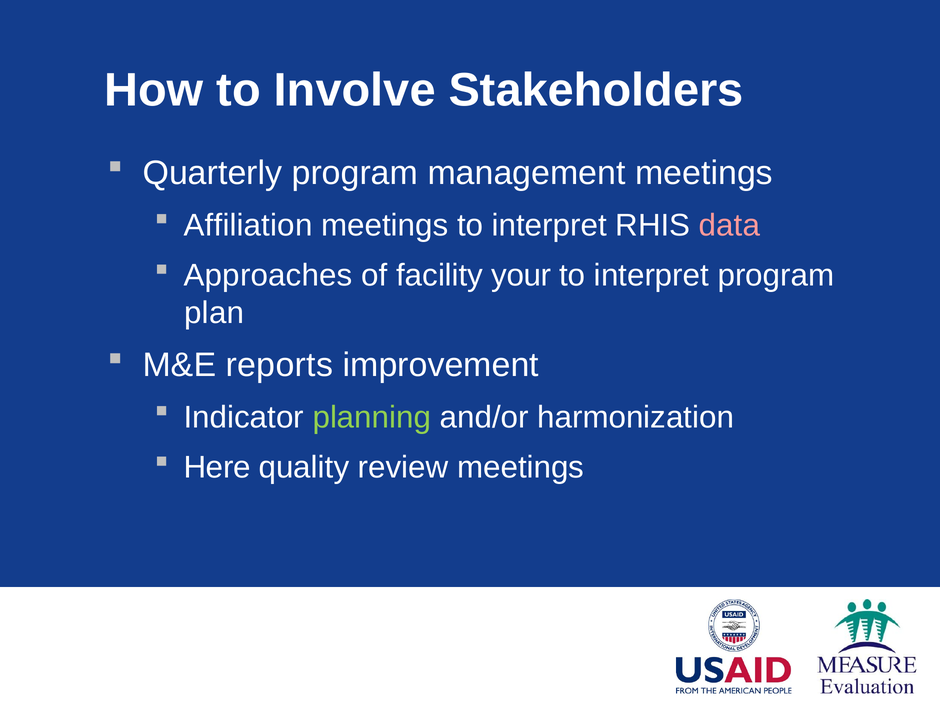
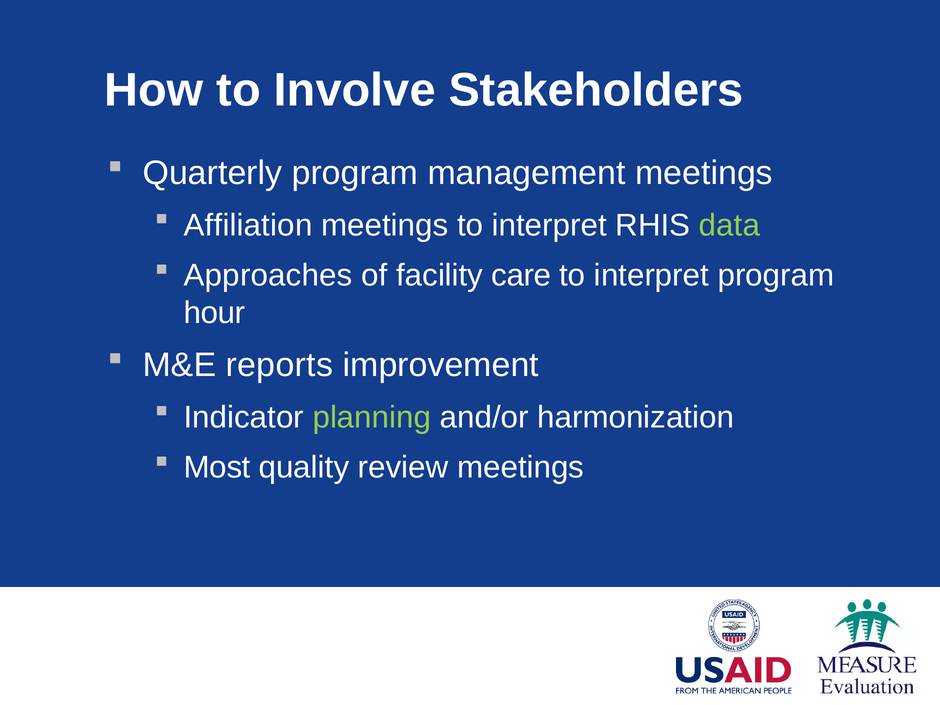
data colour: pink -> light green
your: your -> care
plan: plan -> hour
Here: Here -> Most
